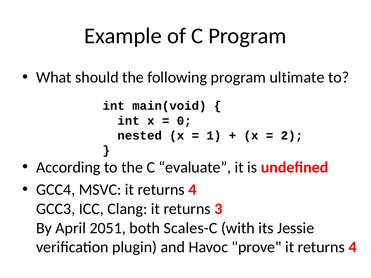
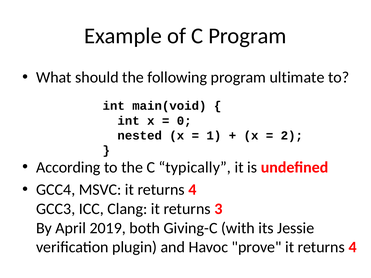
evaluate: evaluate -> typically
2051: 2051 -> 2019
Scales-C: Scales-C -> Giving-C
